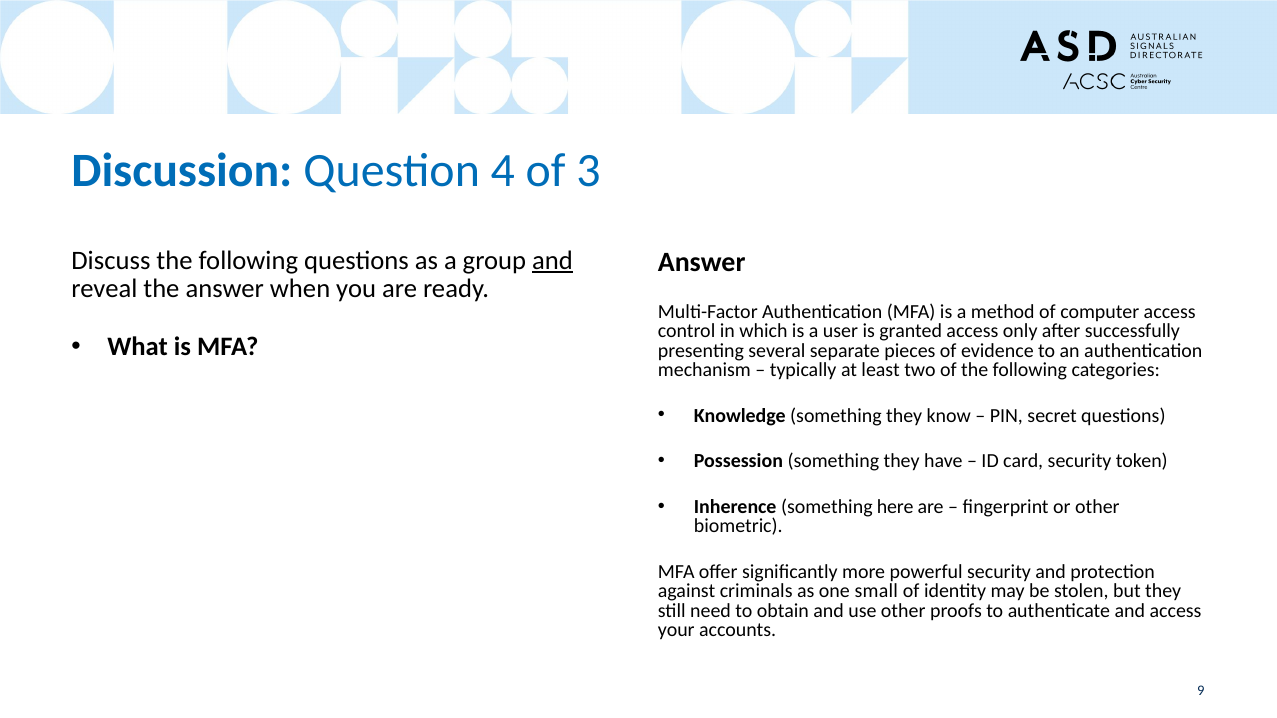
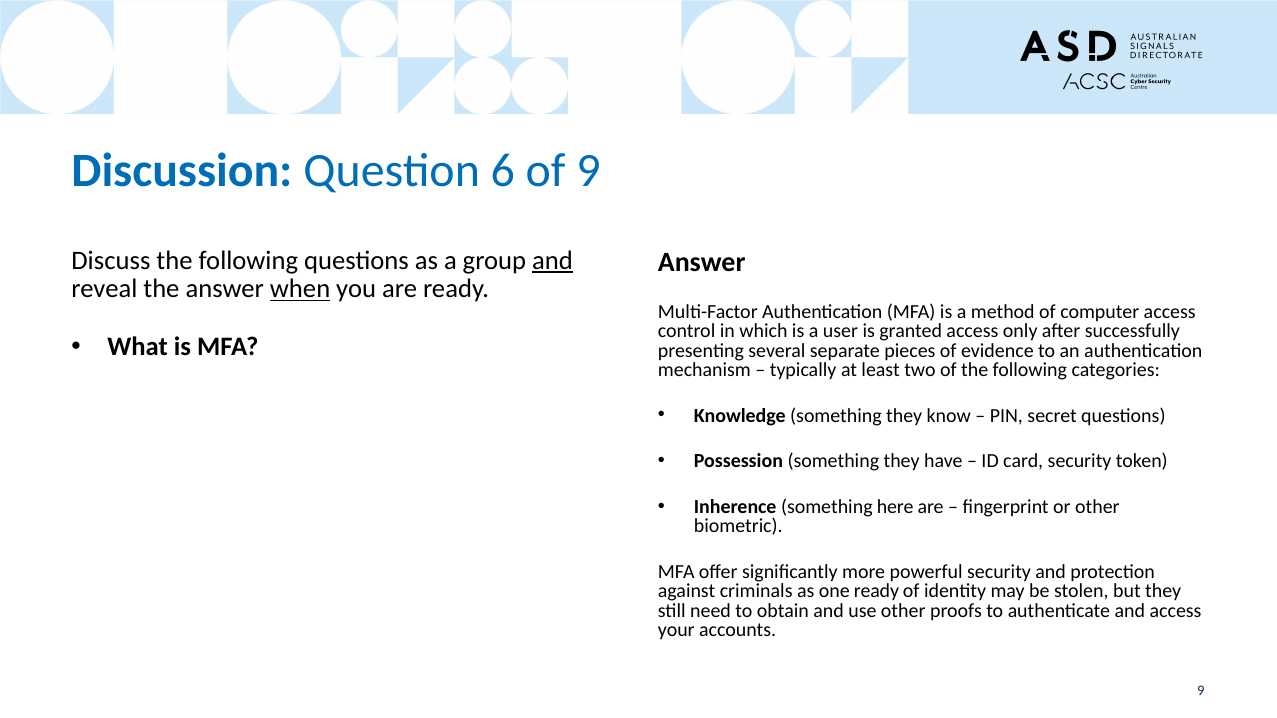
4: 4 -> 6
of 3: 3 -> 9
when underline: none -> present
one small: small -> ready
